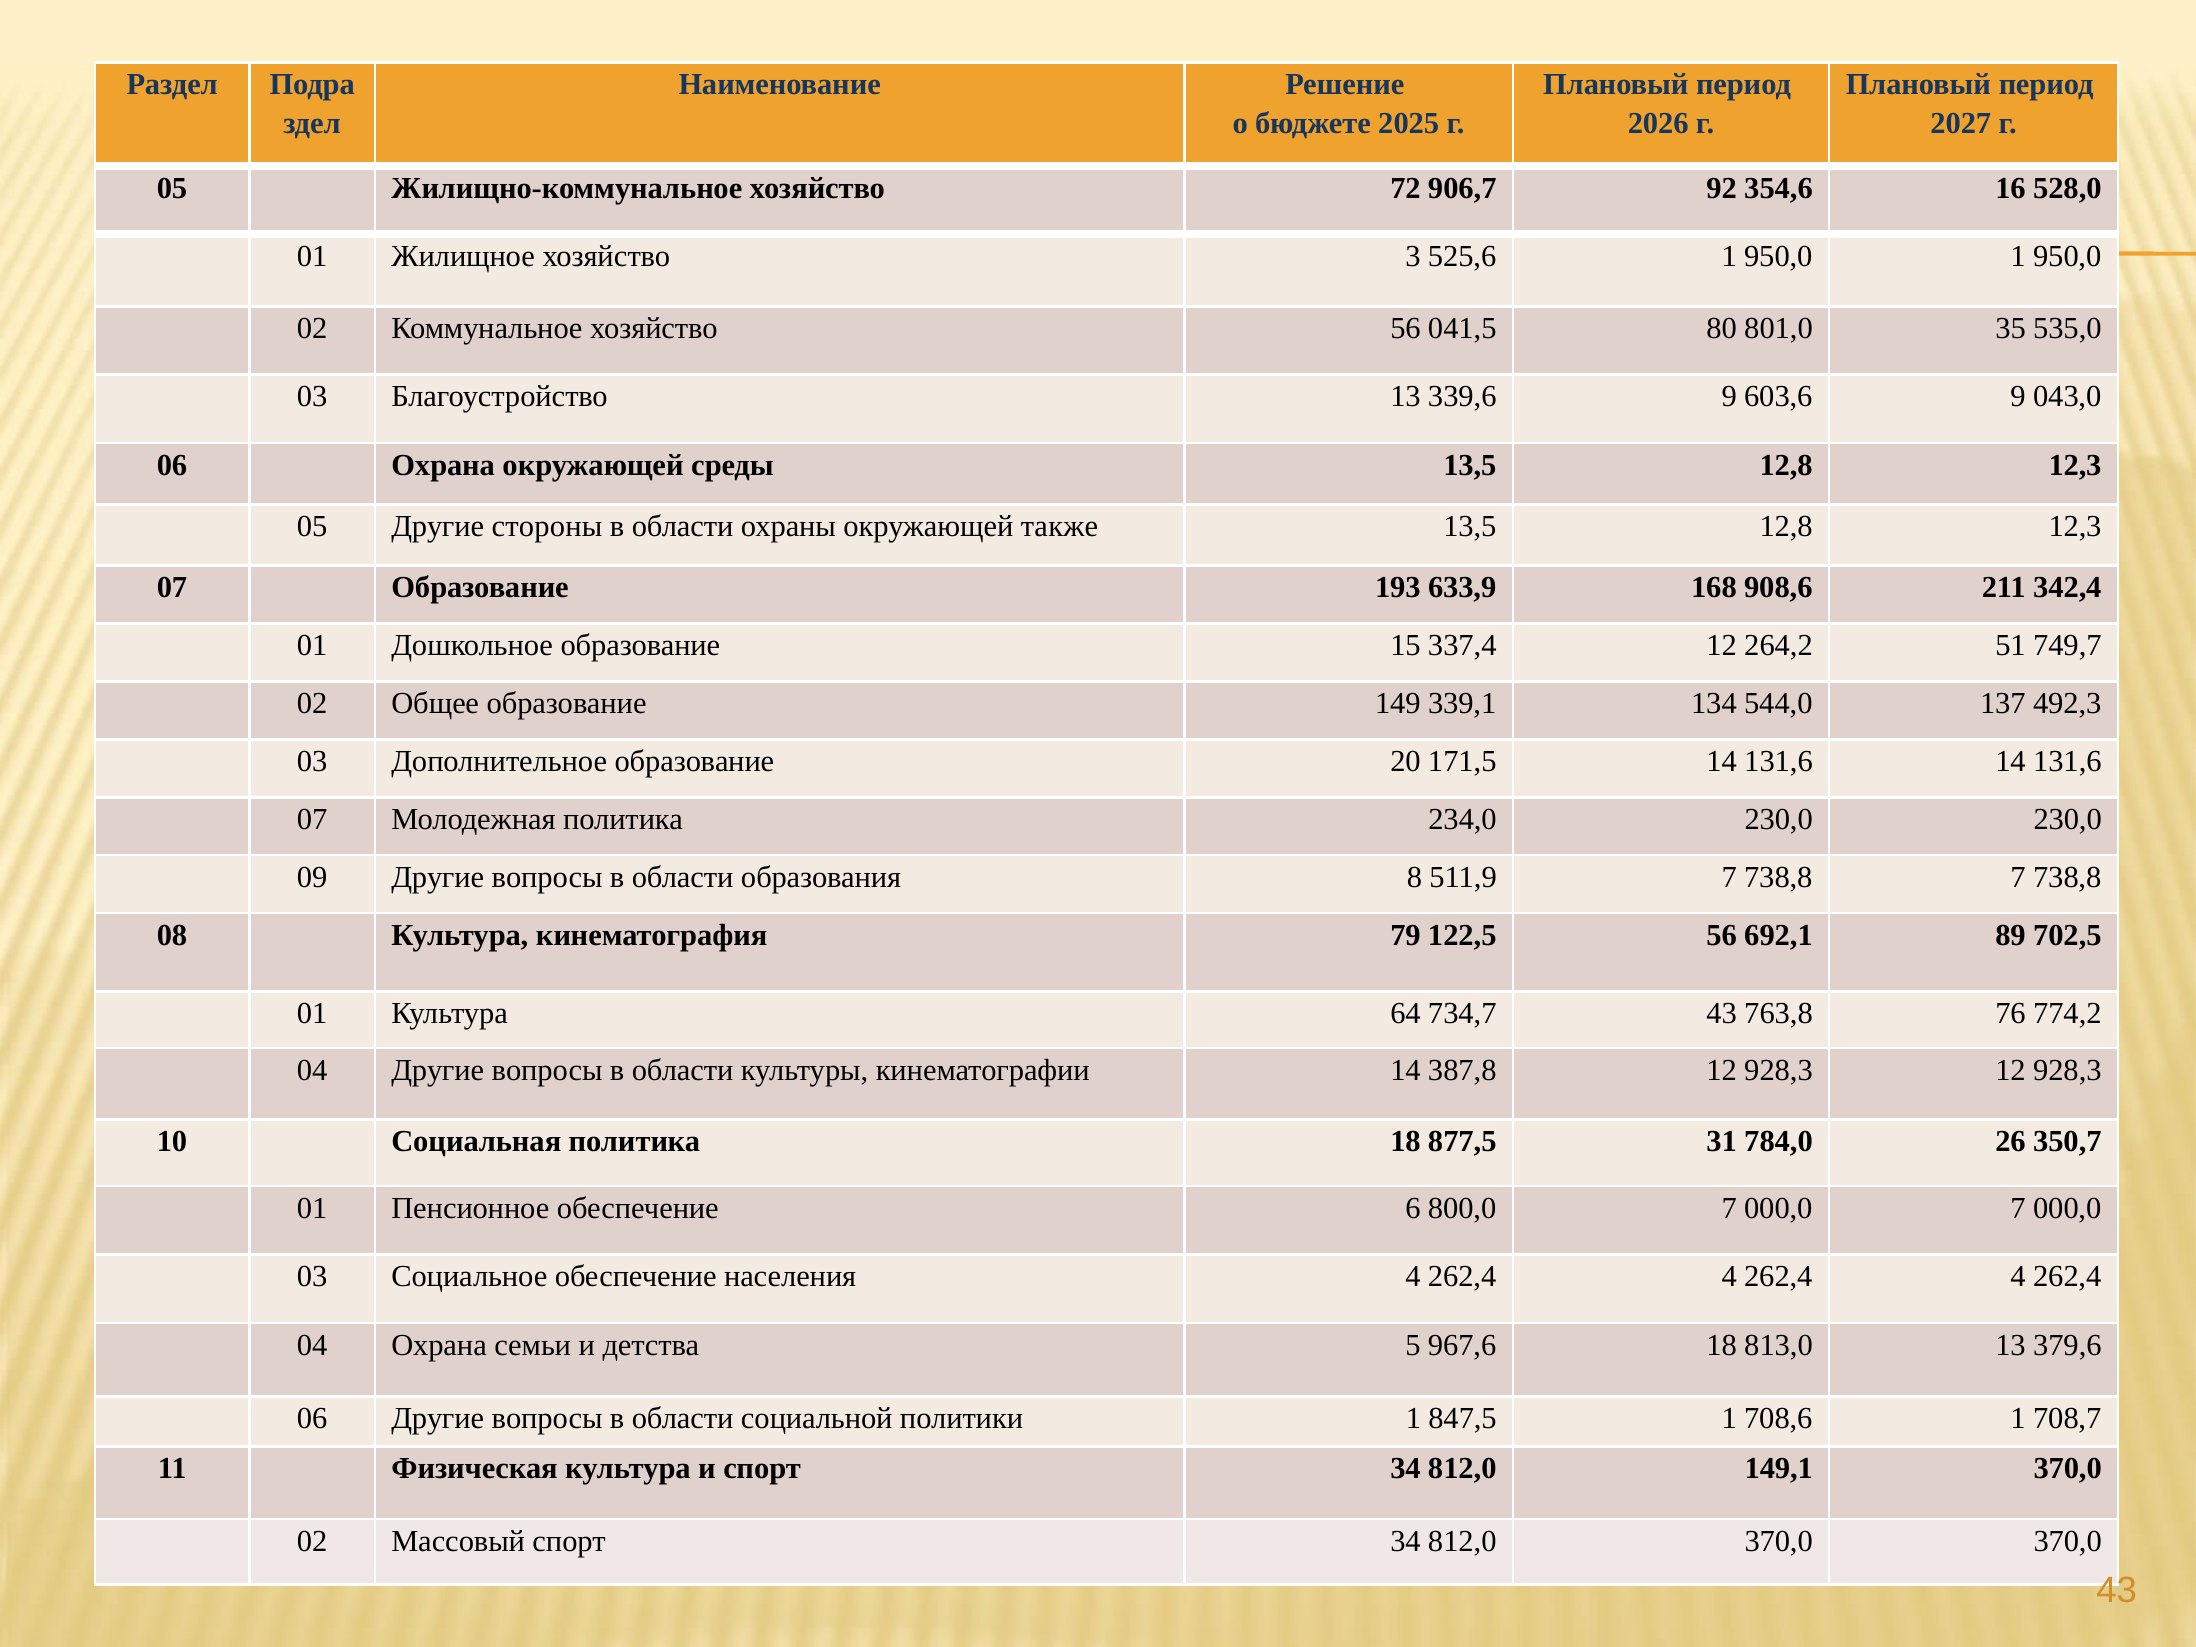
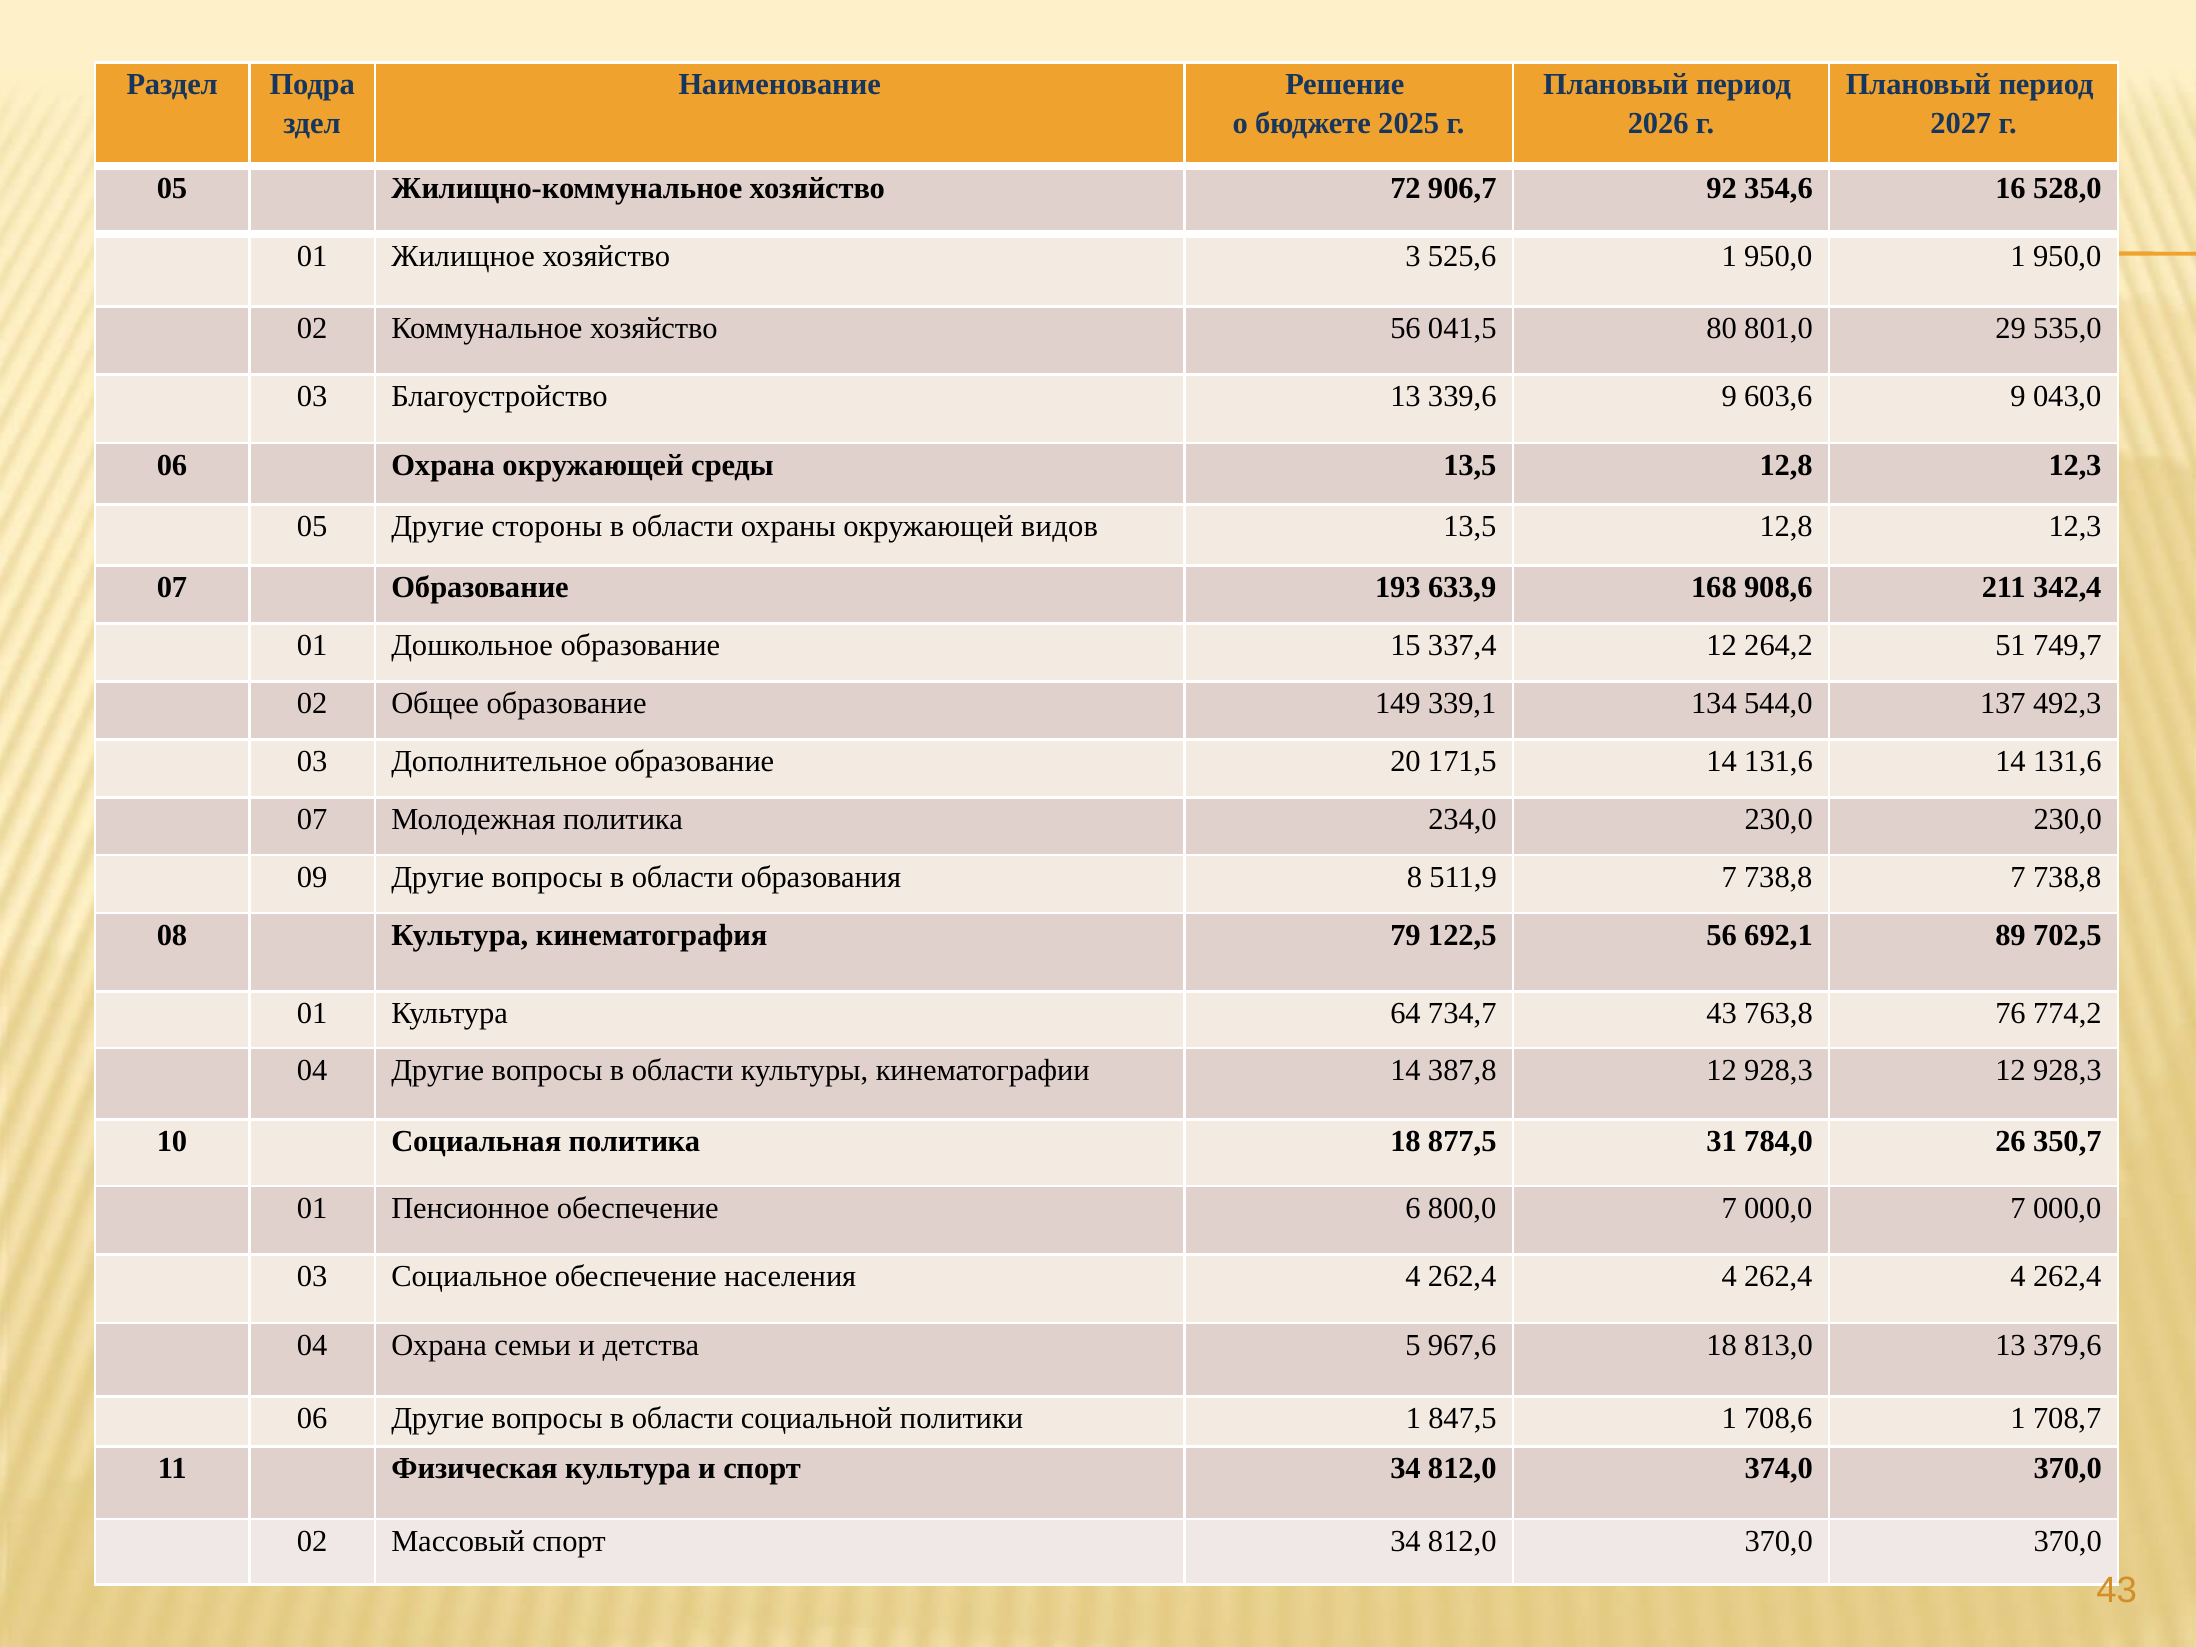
35: 35 -> 29
также: также -> видов
149,1: 149,1 -> 374,0
